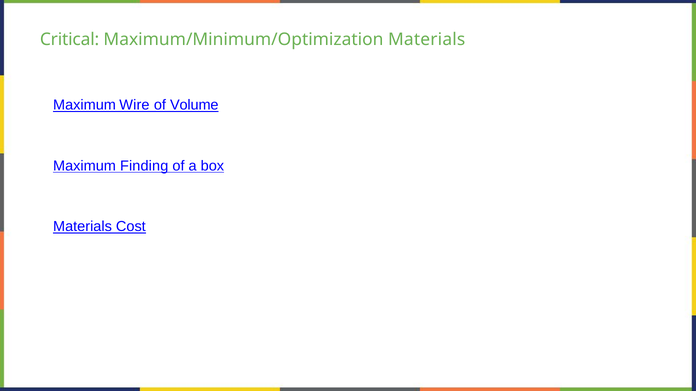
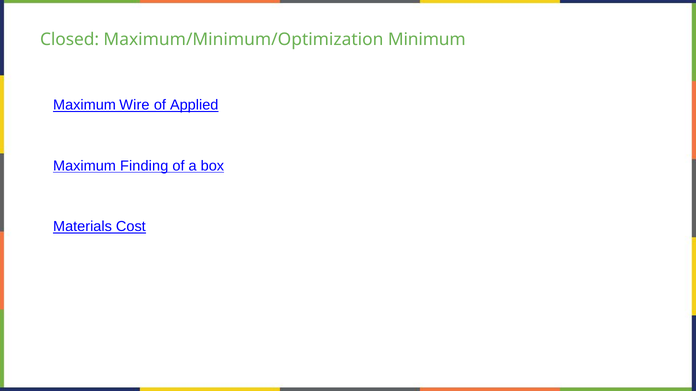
Critical: Critical -> Closed
Maximum/Minimum/Optimization Materials: Materials -> Minimum
Volume: Volume -> Applied
